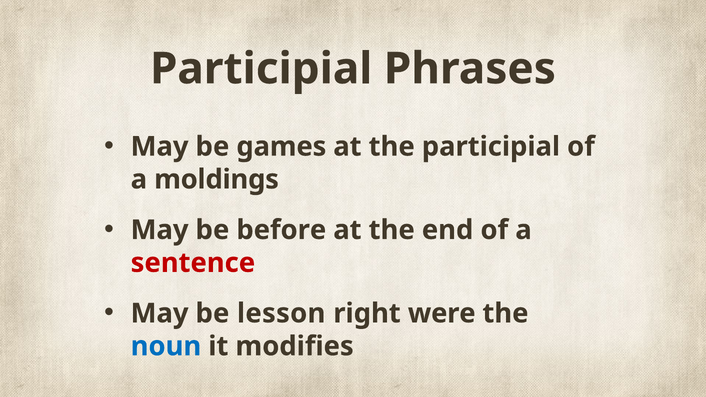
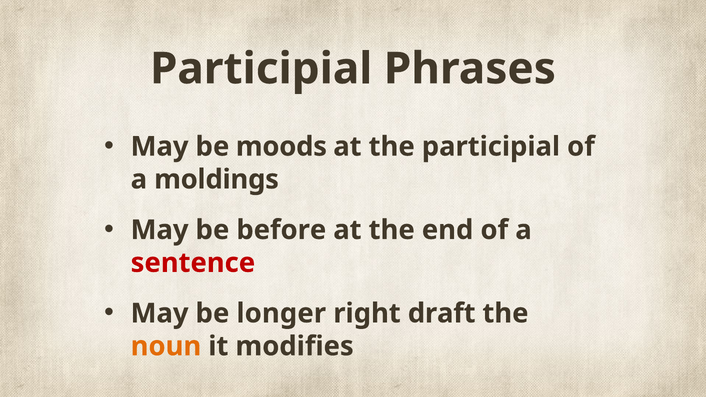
games: games -> moods
lesson: lesson -> longer
were: were -> draft
noun colour: blue -> orange
